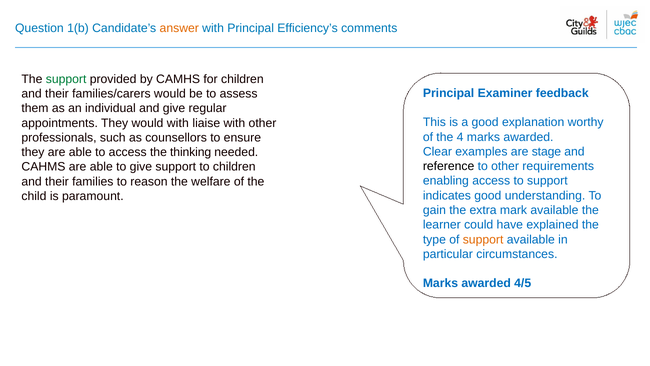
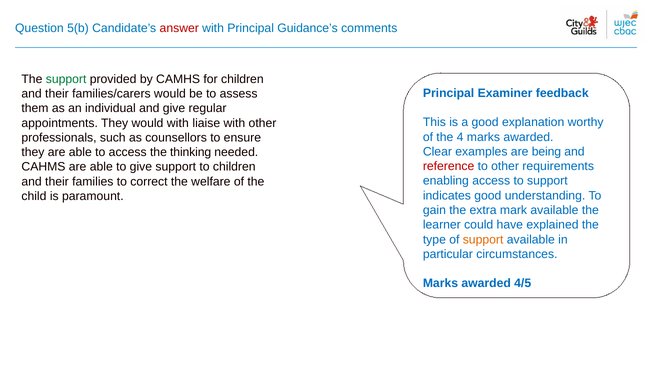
1(b: 1(b -> 5(b
answer colour: orange -> red
Efficiency’s: Efficiency’s -> Guidance’s
stage: stage -> being
reference colour: black -> red
reason: reason -> correct
